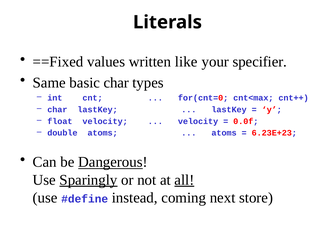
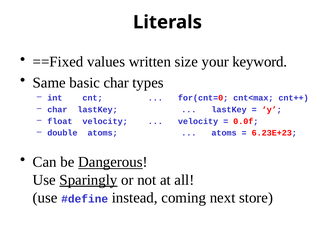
like: like -> size
specifier: specifier -> keyword
all underline: present -> none
